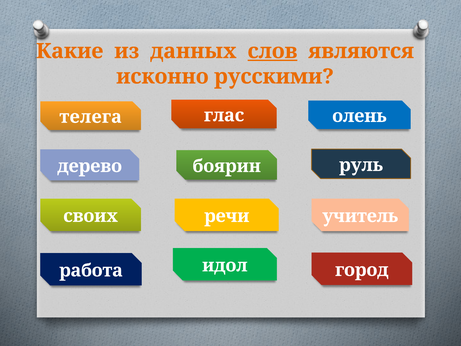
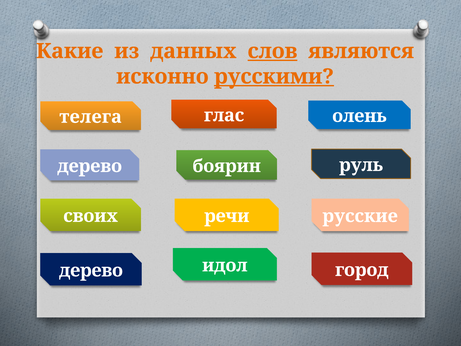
русскими underline: none -> present
учитель: учитель -> русские
работа at (91, 270): работа -> дерево
